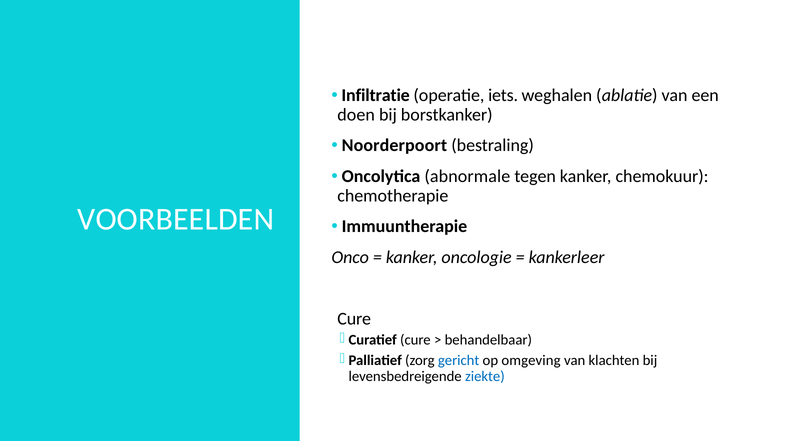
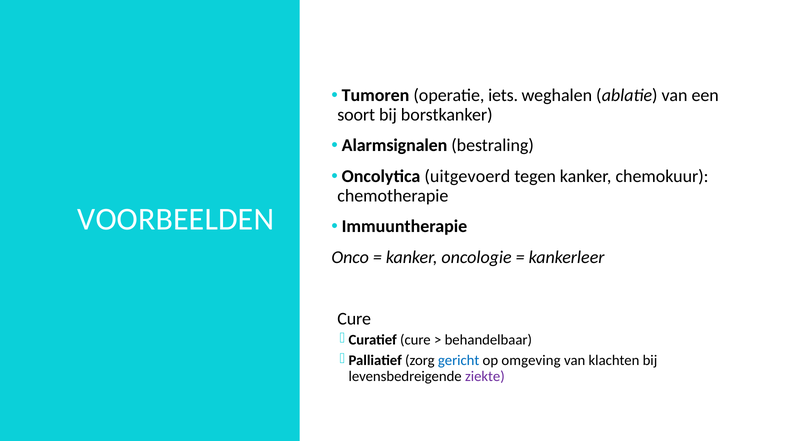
Infiltratie: Infiltratie -> Tumoren
doen: doen -> soort
Noorderpoort: Noorderpoort -> Alarmsignalen
abnormale: abnormale -> uitgevoerd
ziekte colour: blue -> purple
